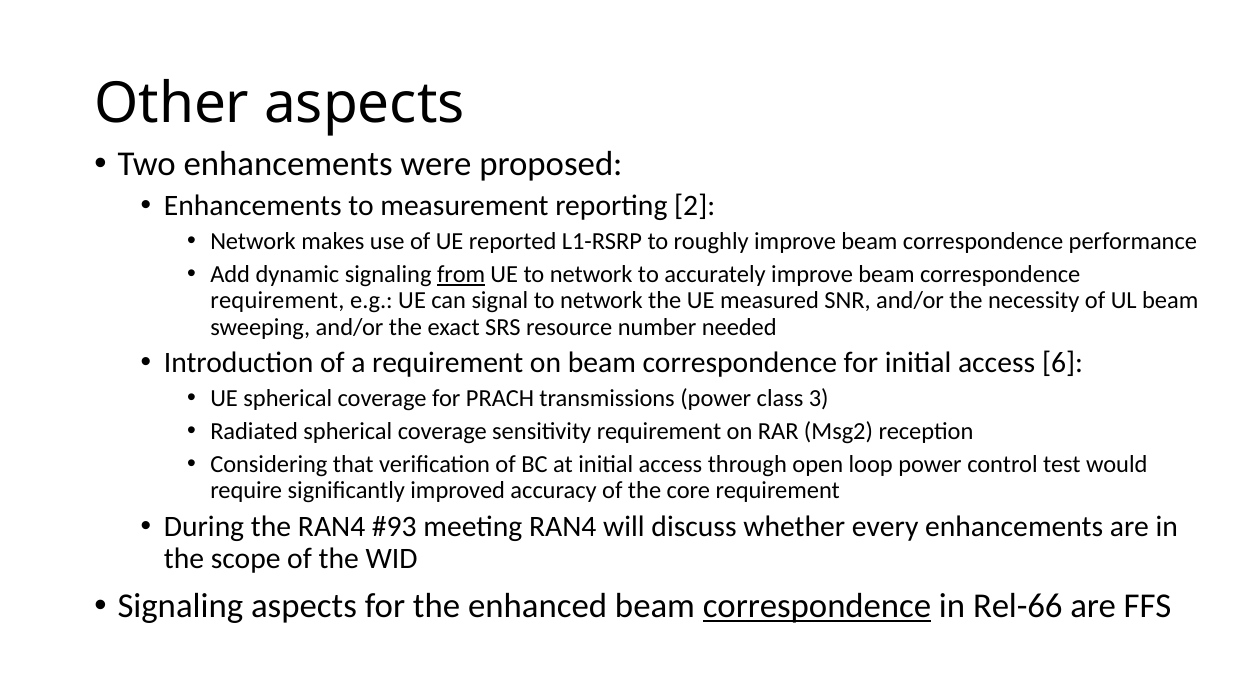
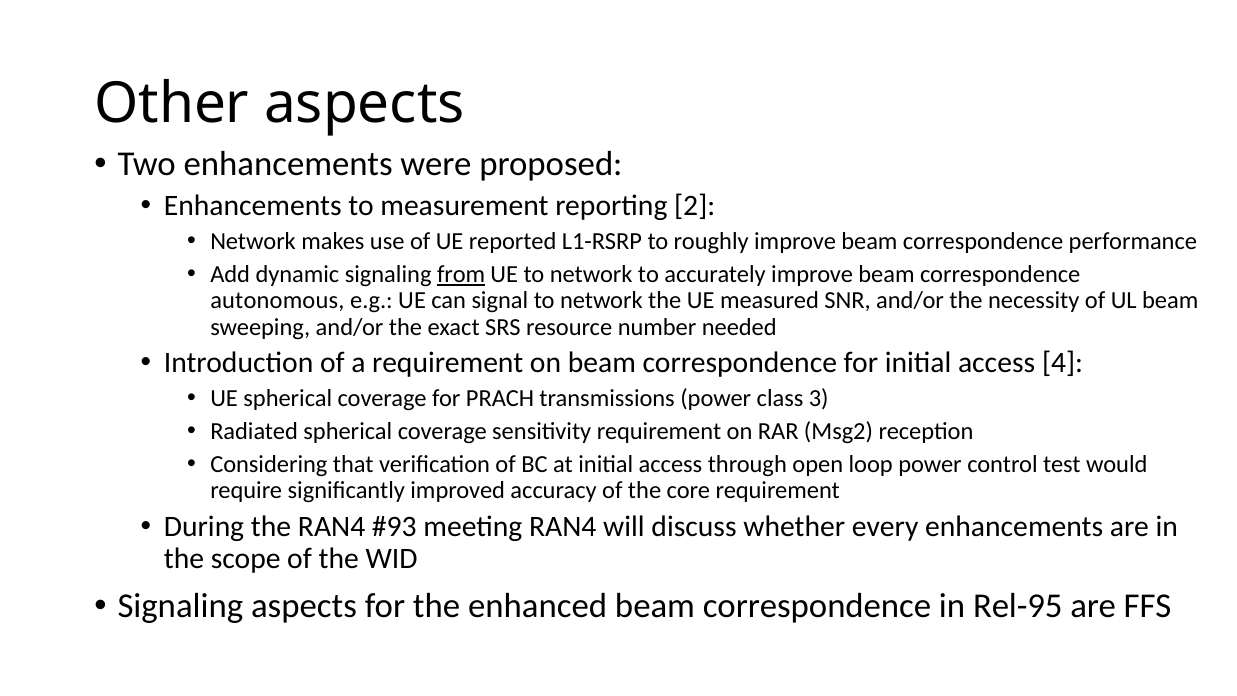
requirement at (277, 301): requirement -> autonomous
6: 6 -> 4
correspondence at (817, 606) underline: present -> none
Rel-66: Rel-66 -> Rel-95
